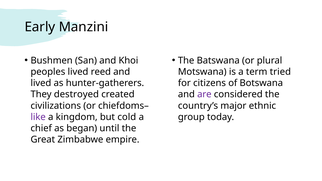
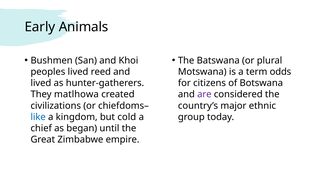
Manzini: Manzini -> Animals
tried: tried -> odds
destroyed: destroyed -> matlhowa
like colour: purple -> blue
